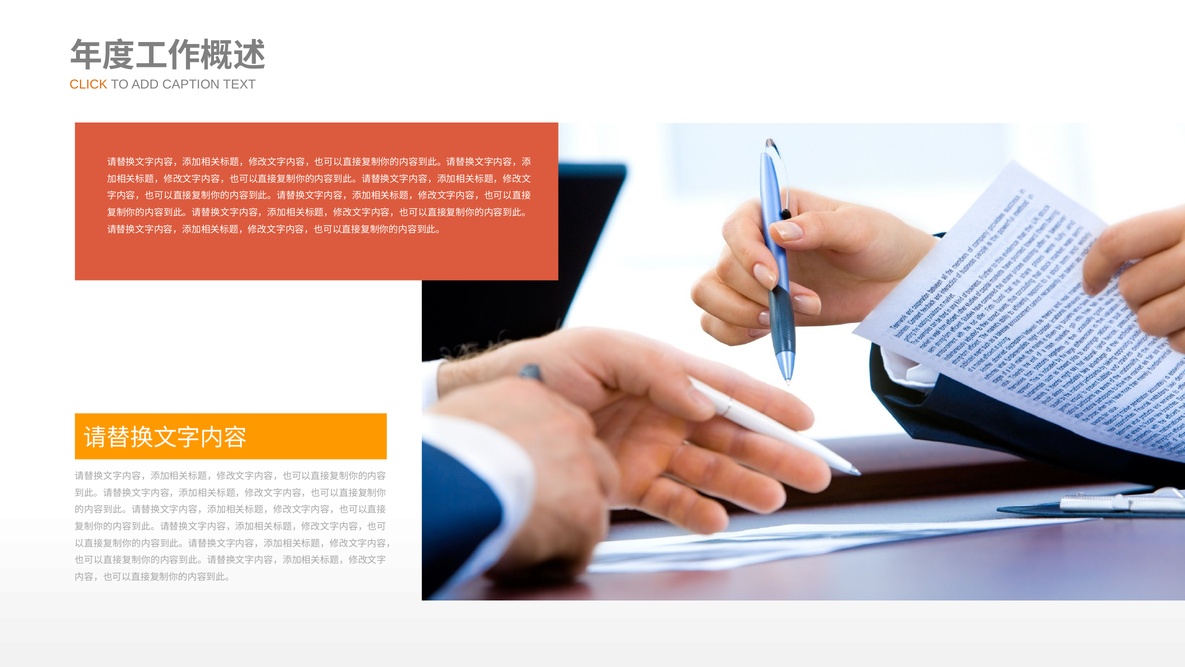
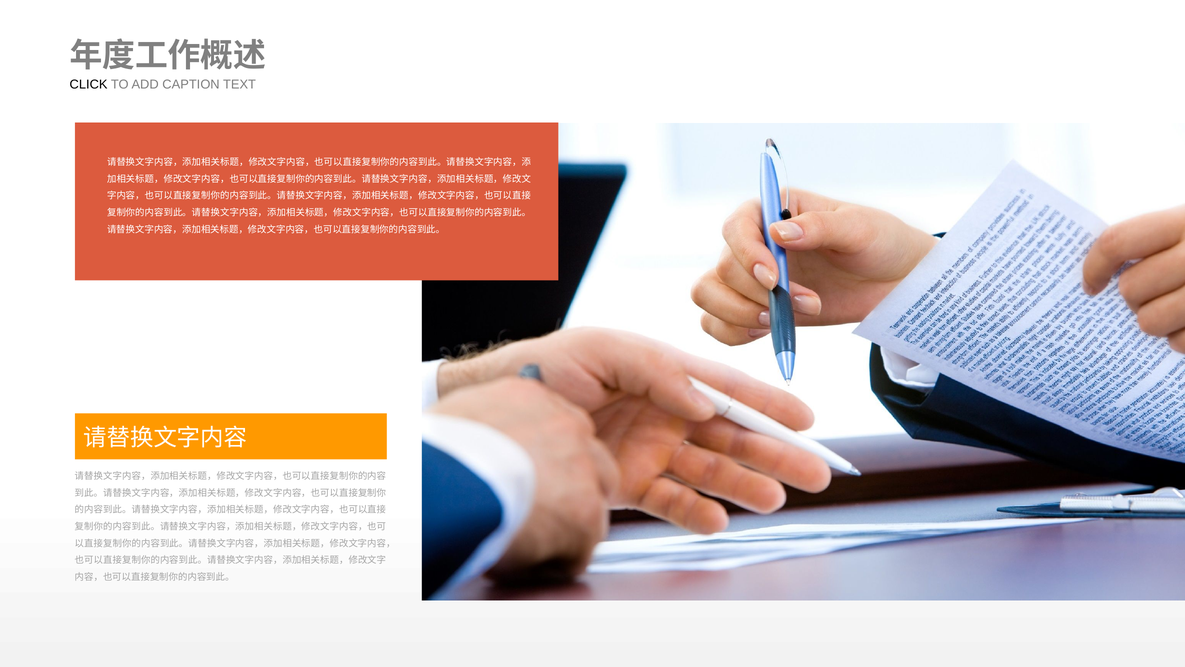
CLICK colour: orange -> black
